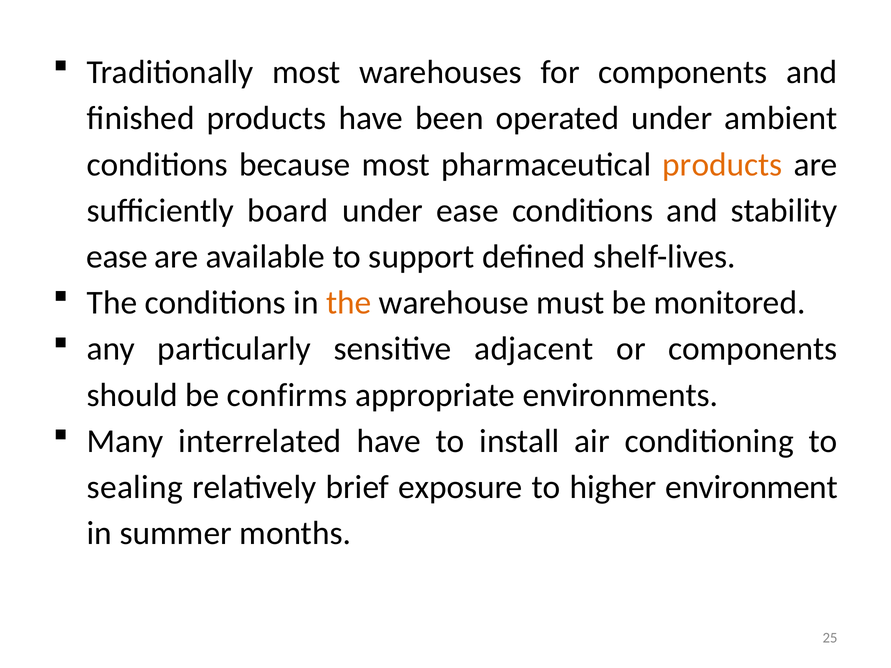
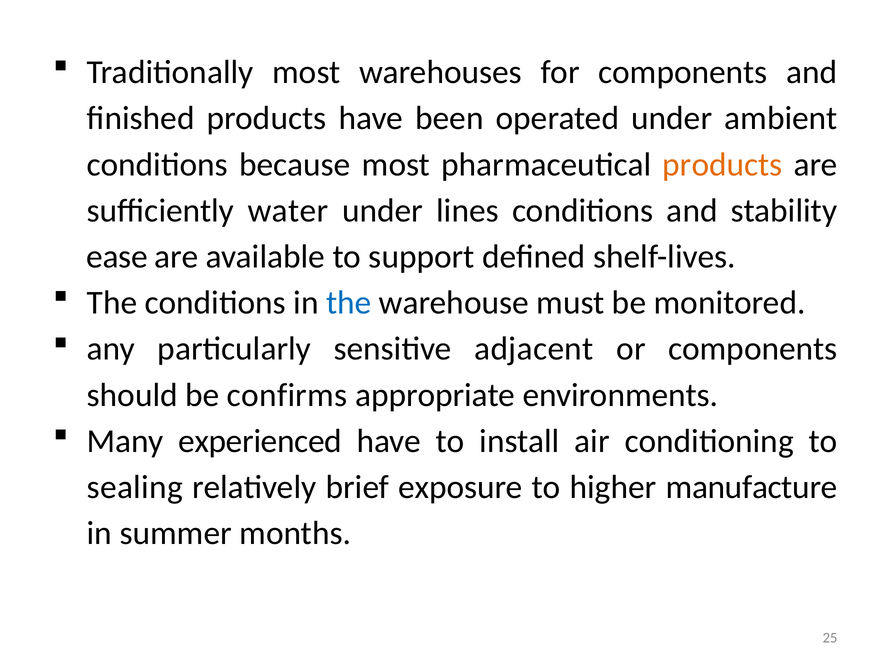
board: board -> water
under ease: ease -> lines
the at (349, 303) colour: orange -> blue
interrelated: interrelated -> experienced
environment: environment -> manufacture
